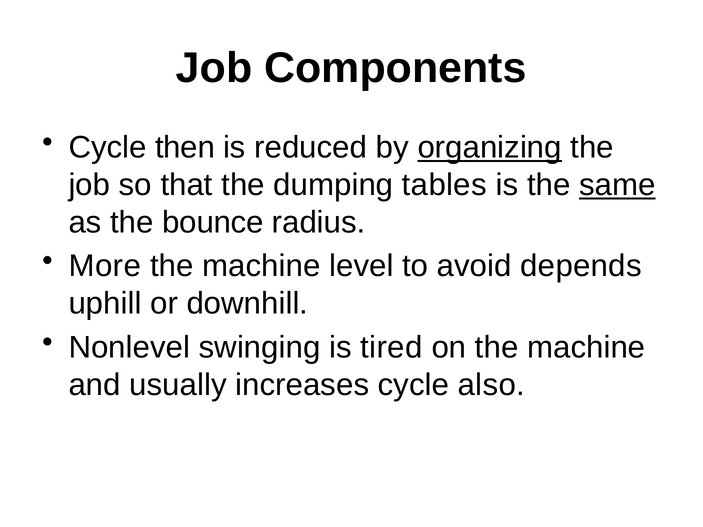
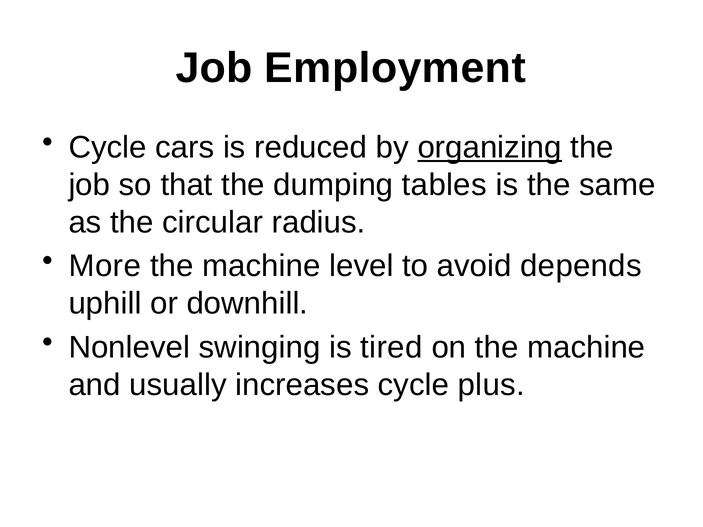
Components: Components -> Employment
then: then -> cars
same underline: present -> none
bounce: bounce -> circular
also: also -> plus
